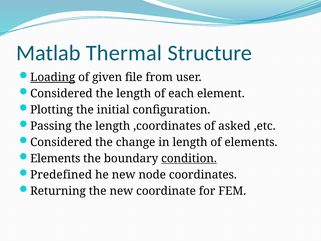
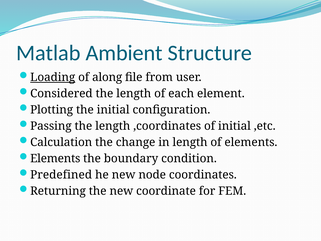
Thermal: Thermal -> Ambient
given: given -> along
of asked: asked -> initial
Considered at (61, 142): Considered -> Calculation
condition underline: present -> none
